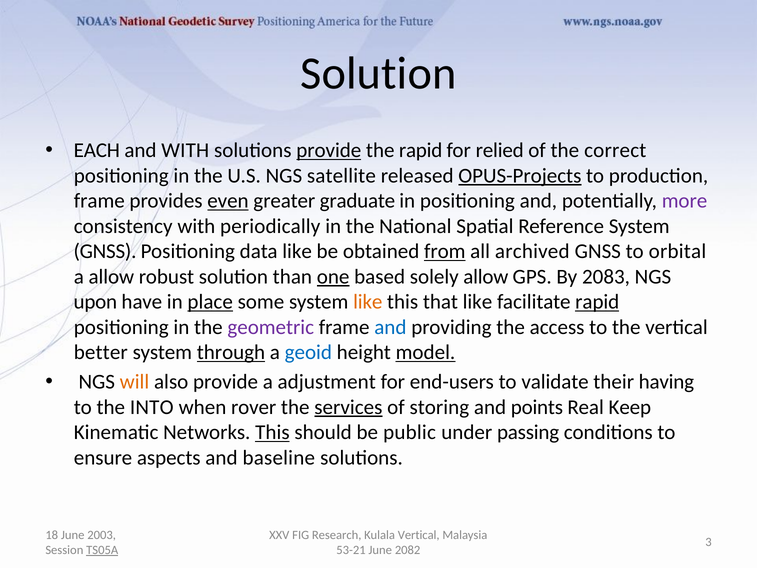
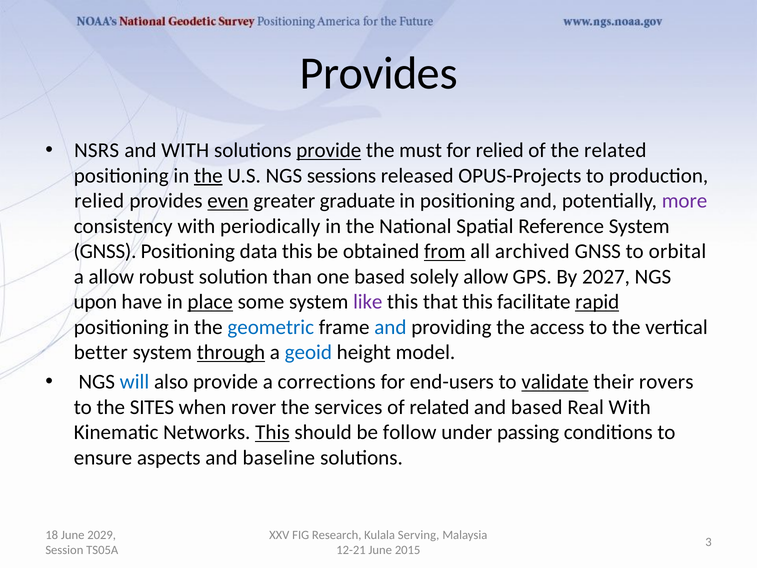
Solution at (378, 73): Solution -> Provides
EACH: EACH -> NSRS
the rapid: rapid -> must
the correct: correct -> related
the at (208, 176) underline: none -> present
satellite: satellite -> sessions
OPUS-Projects underline: present -> none
frame at (99, 201): frame -> relied
data like: like -> this
one underline: present -> none
2083: 2083 -> 2027
like at (368, 302) colour: orange -> purple
that like: like -> this
geometric colour: purple -> blue
model underline: present -> none
will colour: orange -> blue
adjustment: adjustment -> corrections
validate underline: none -> present
having: having -> rovers
INTO: INTO -> SITES
services underline: present -> none
of storing: storing -> related
and points: points -> based
Real Keep: Keep -> With
public: public -> follow
2003: 2003 -> 2029
Kulala Vertical: Vertical -> Serving
TS05A underline: present -> none
53-21: 53-21 -> 12-21
2082: 2082 -> 2015
